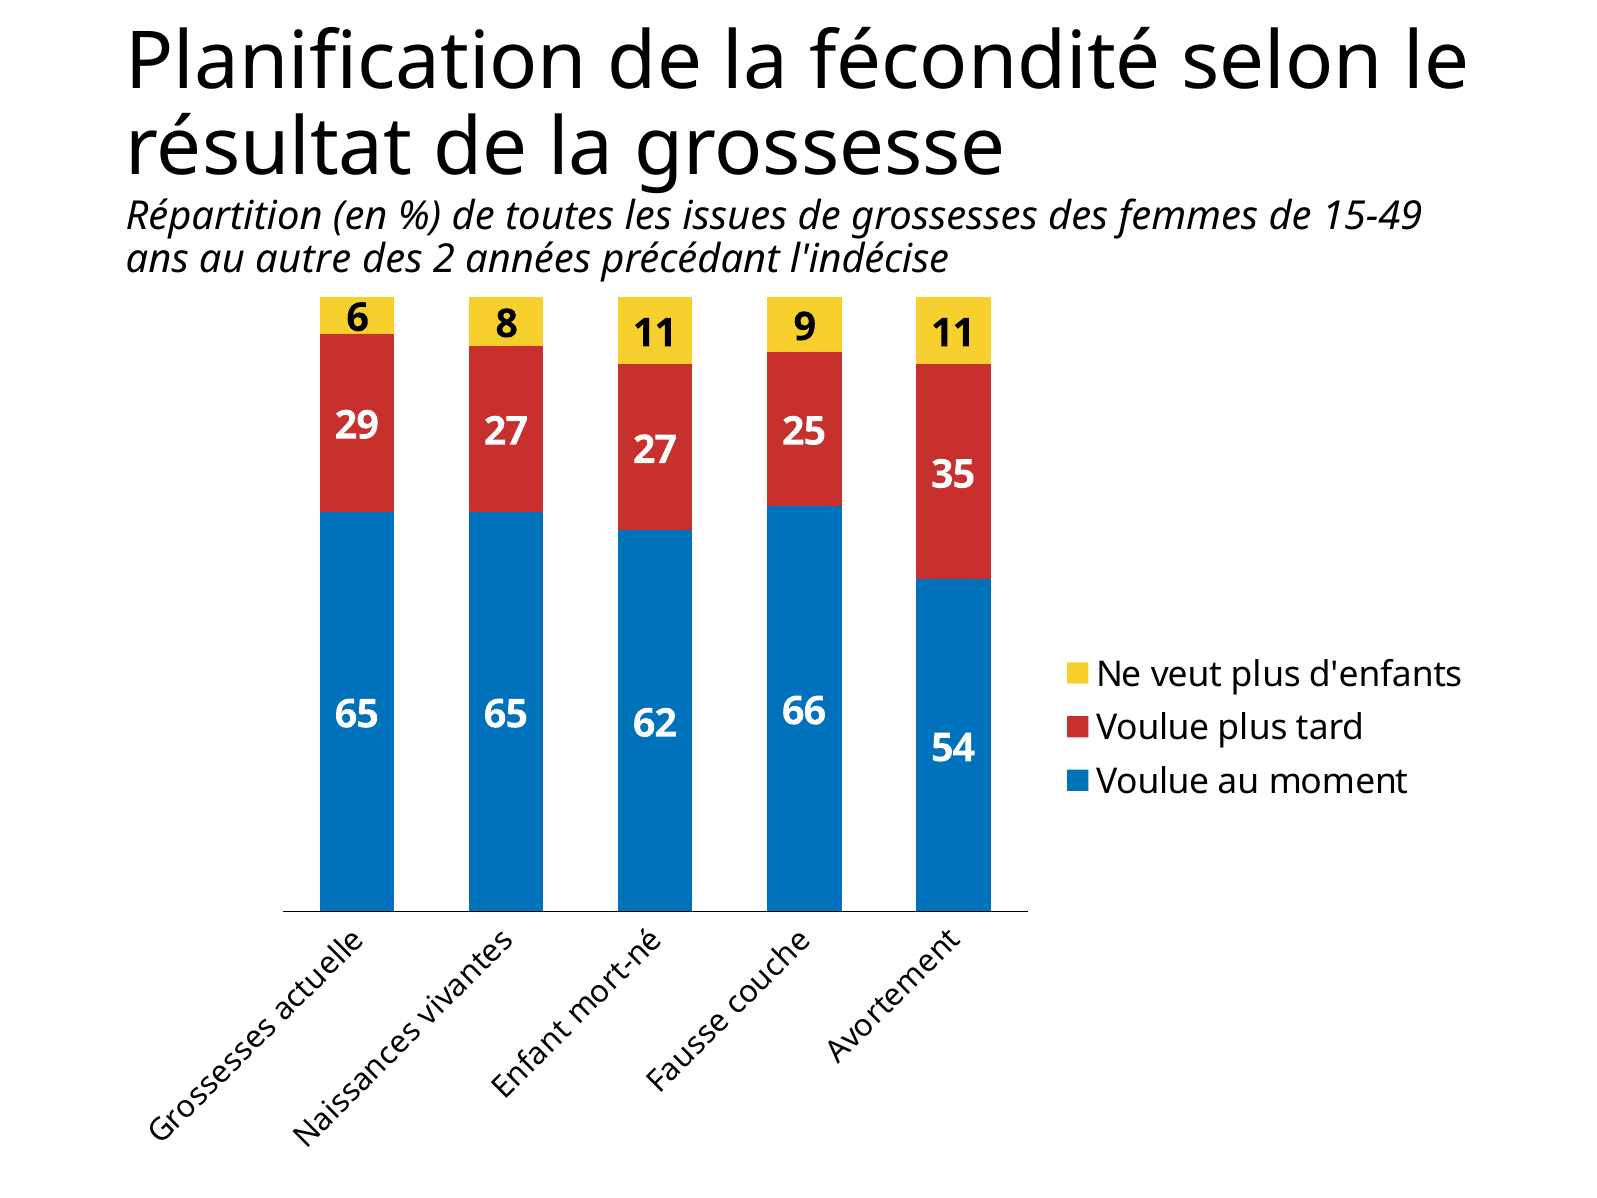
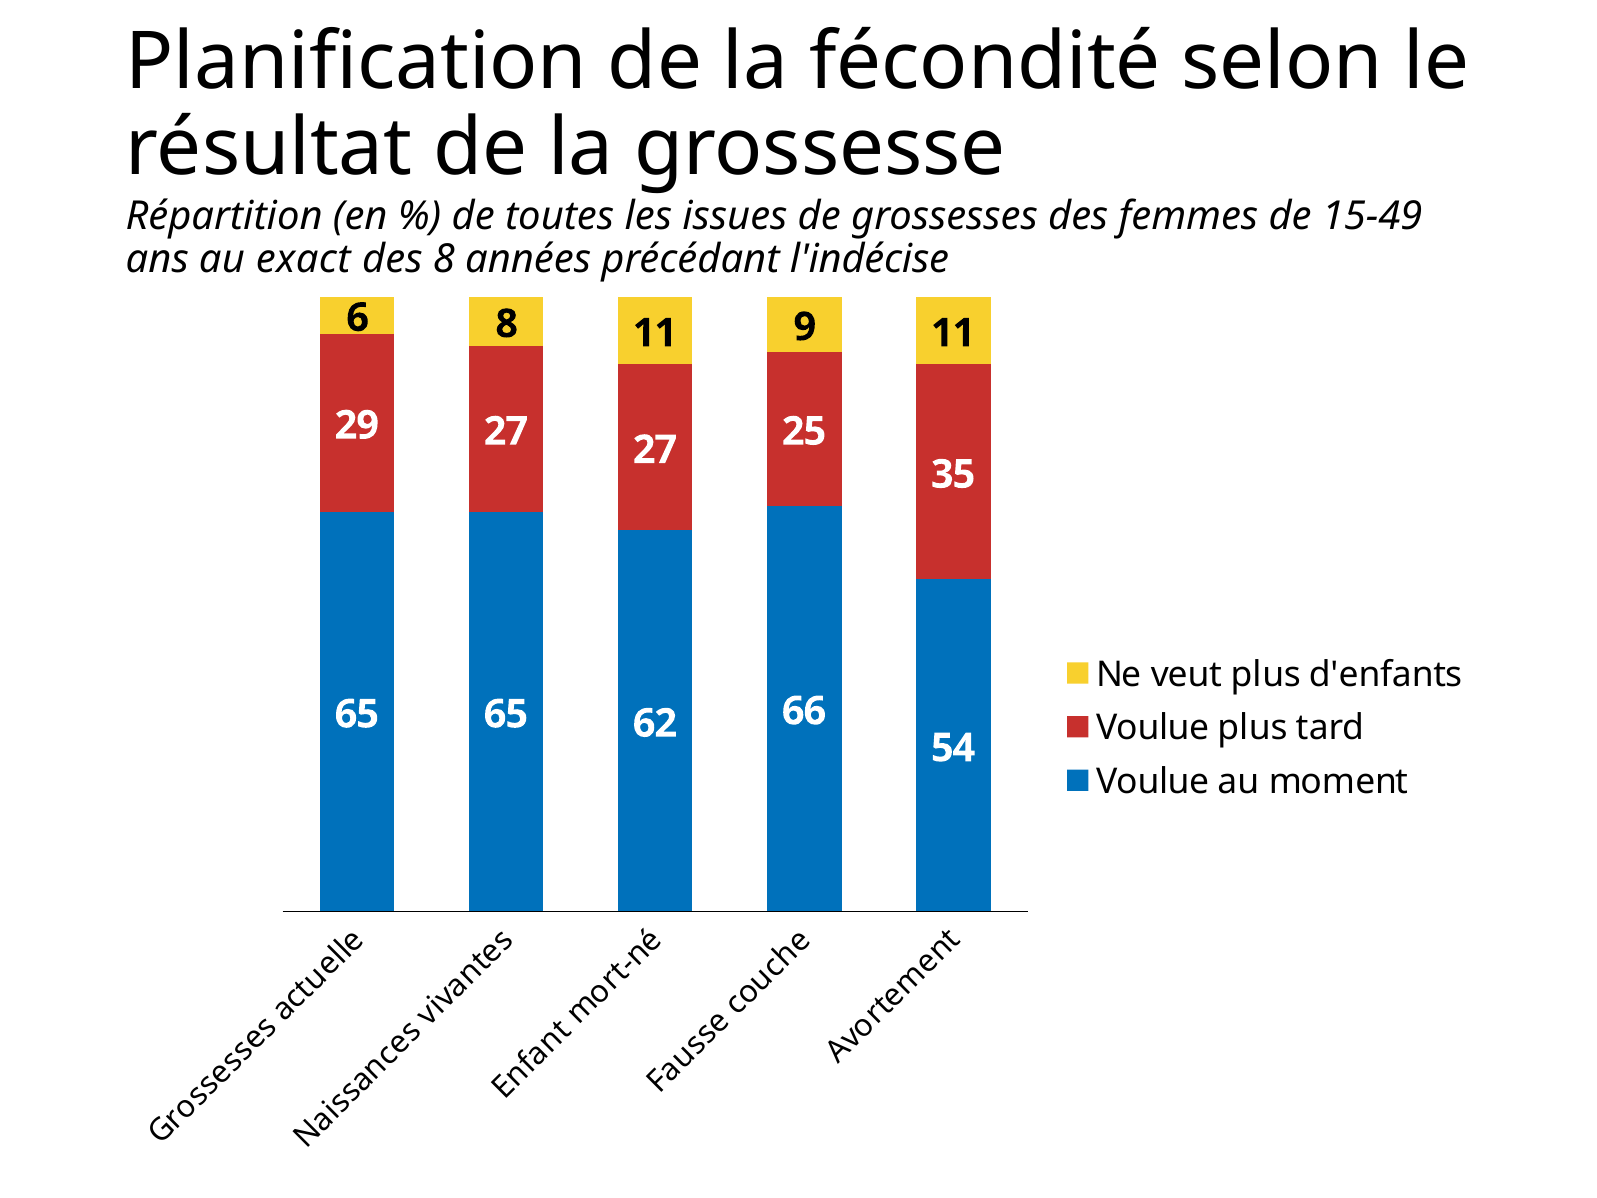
autre: autre -> exact
des 2: 2 -> 8
